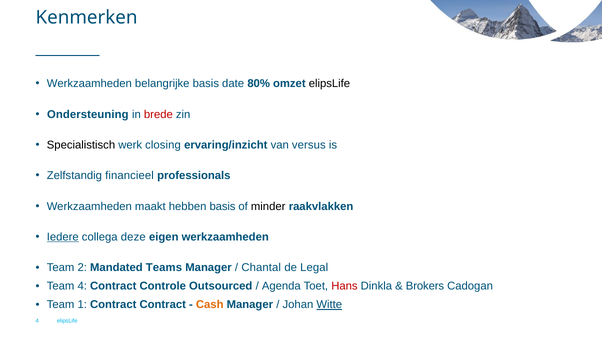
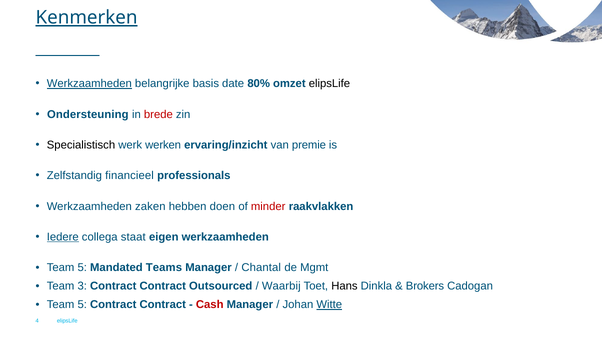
Kenmerken underline: none -> present
Werkzaamheden at (89, 84) underline: none -> present
closing: closing -> werken
versus: versus -> premie
maakt: maakt -> zaken
hebben basis: basis -> doen
minder colour: black -> red
deze: deze -> staat
2 at (82, 267): 2 -> 5
Legal: Legal -> Mgmt
Team 4: 4 -> 3
Controle at (163, 286): Controle -> Contract
Agenda: Agenda -> Waarbij
Hans colour: red -> black
1 at (82, 304): 1 -> 5
Cash colour: orange -> red
